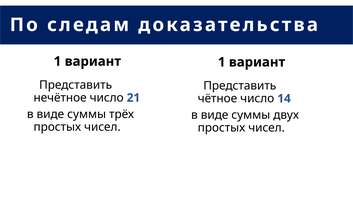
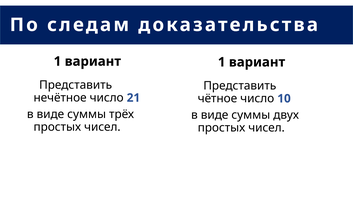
14: 14 -> 10
